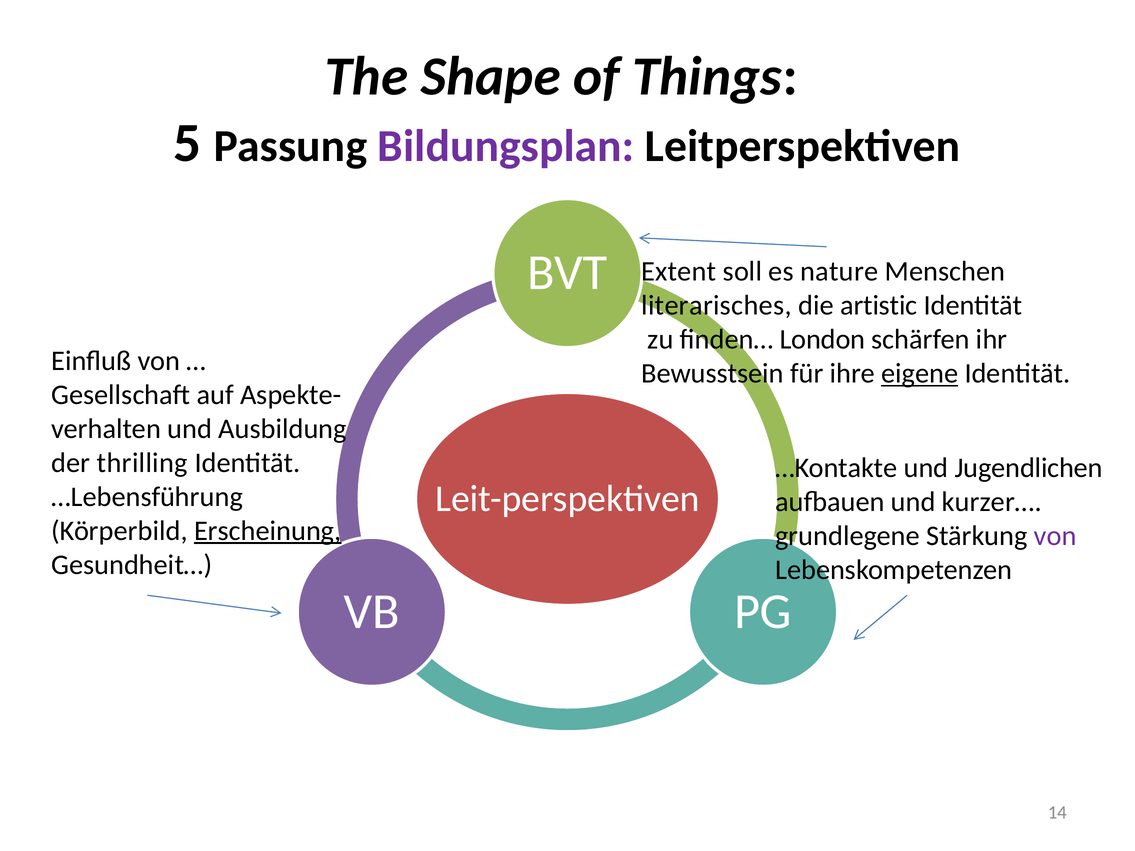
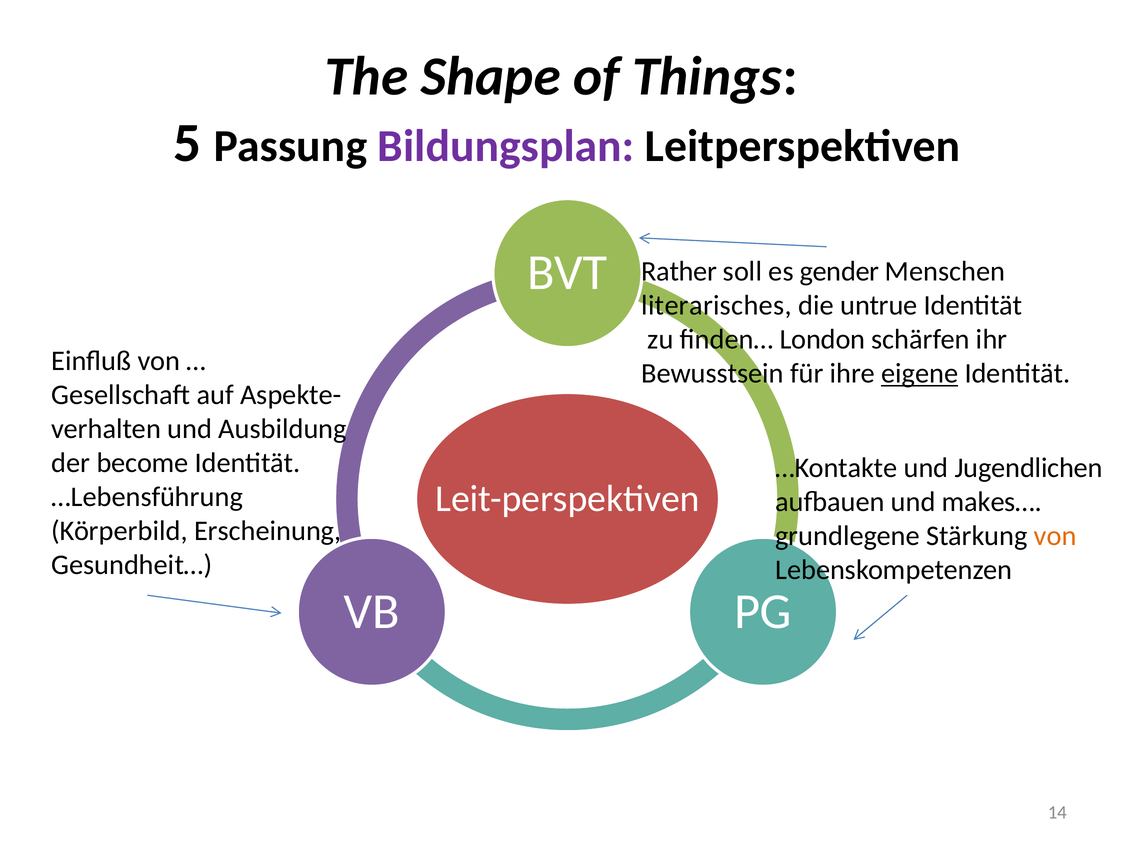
Extent: Extent -> Rather
nature: nature -> gender
artistic: artistic -> untrue
thrilling: thrilling -> become
kurzer…: kurzer… -> makes…
Erscheinung underline: present -> none
von at (1055, 536) colour: purple -> orange
